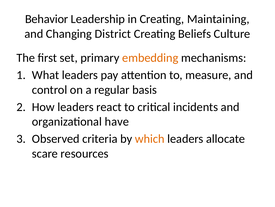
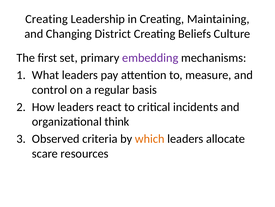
Behavior at (47, 19): Behavior -> Creating
embedding colour: orange -> purple
have: have -> think
